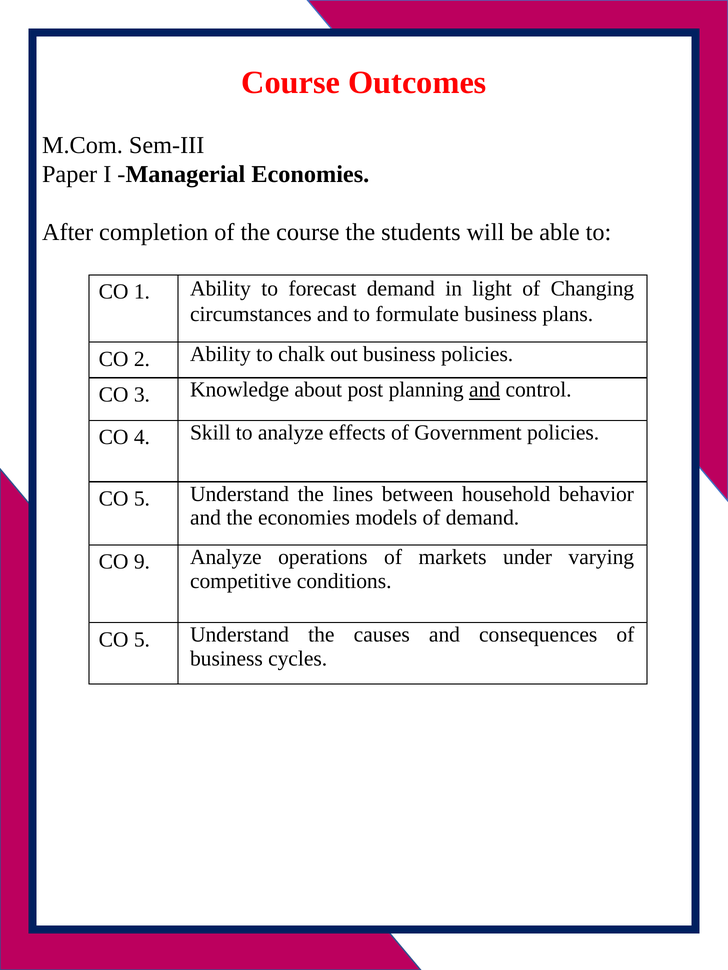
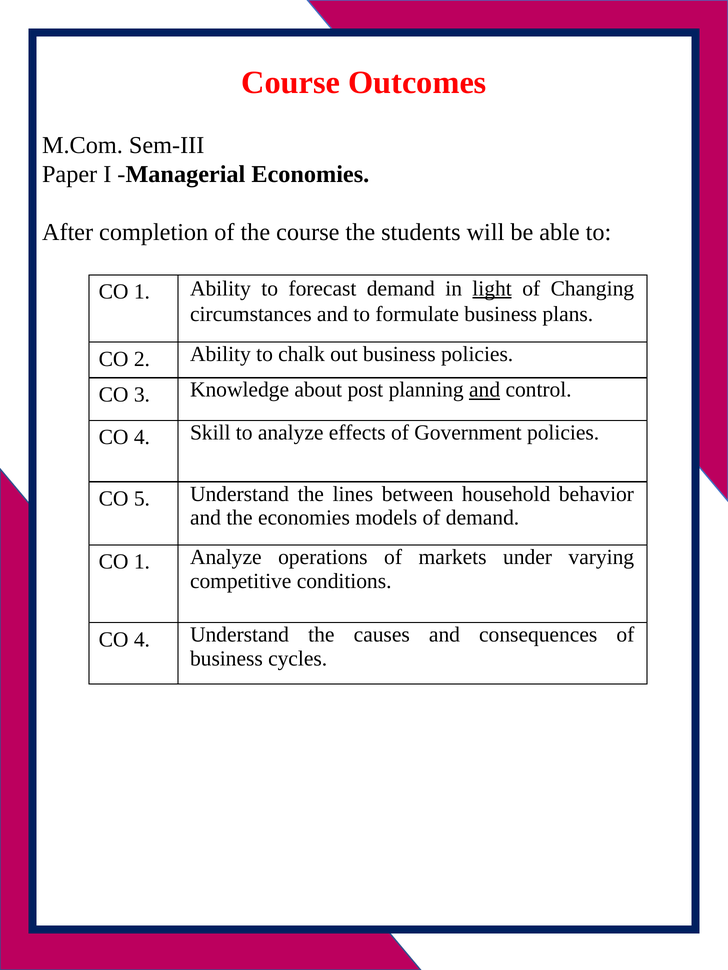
light underline: none -> present
9 at (142, 562): 9 -> 1
5 at (142, 640): 5 -> 4
